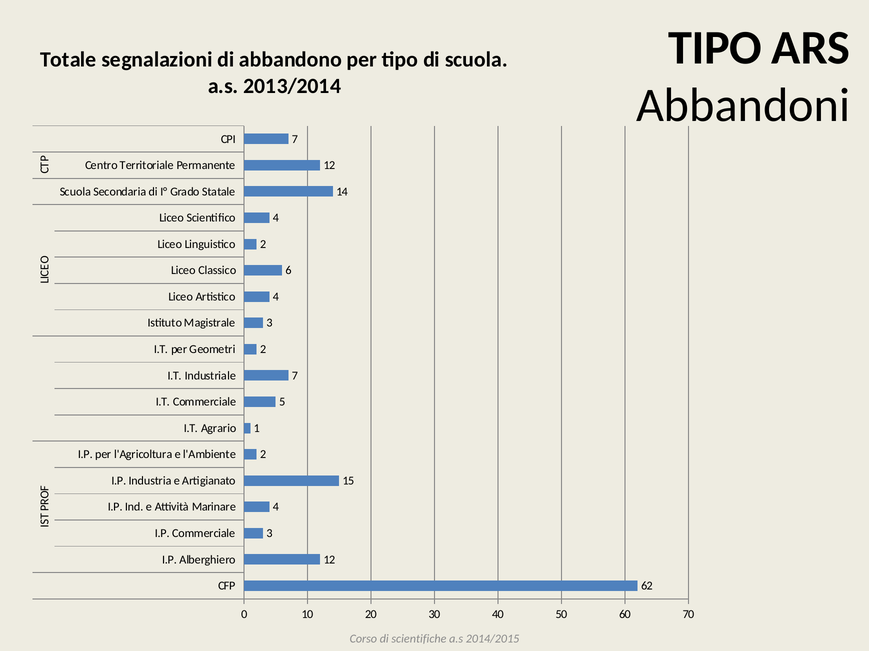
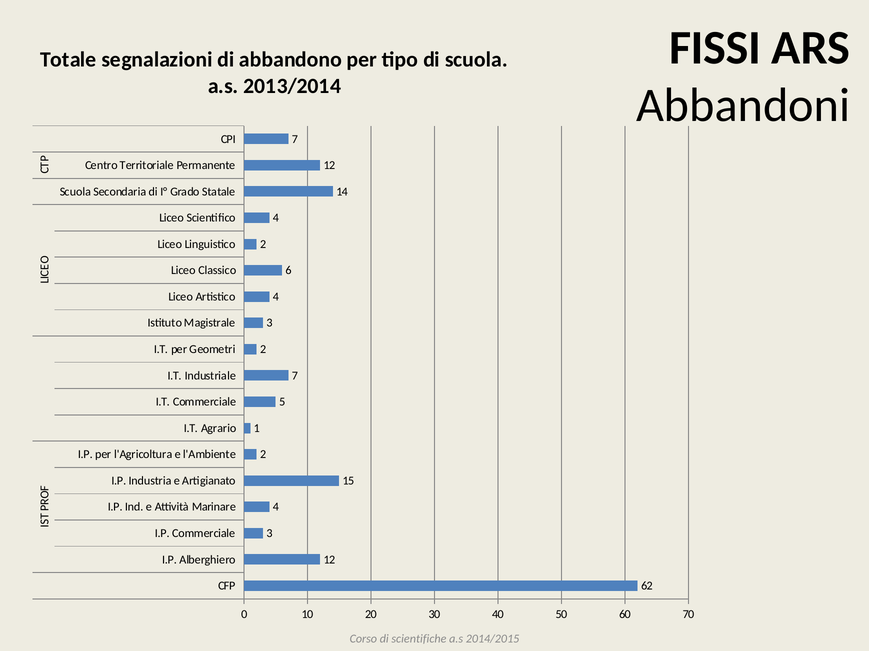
TIPO at (715, 48): TIPO -> FISSI
